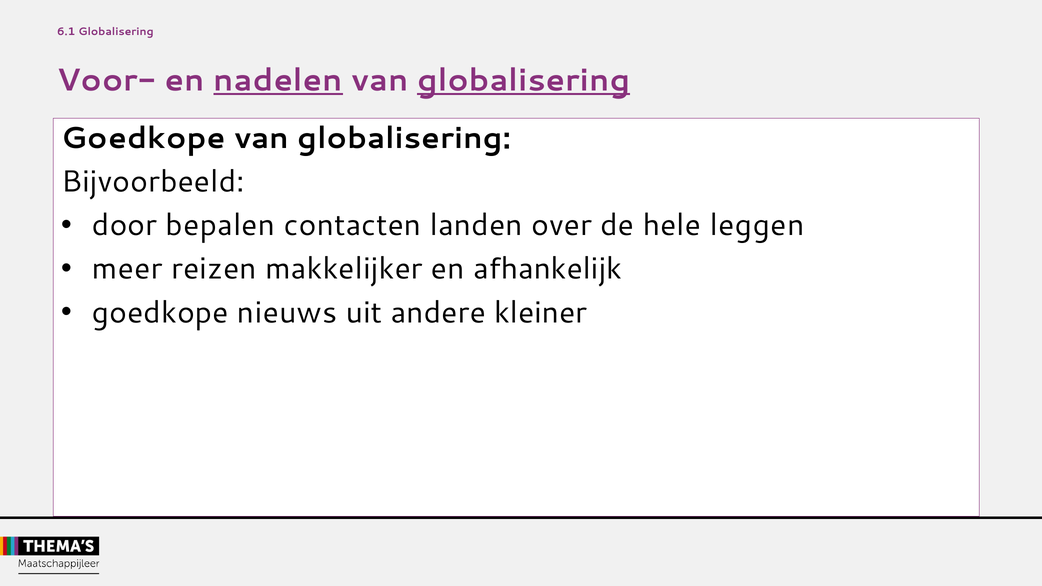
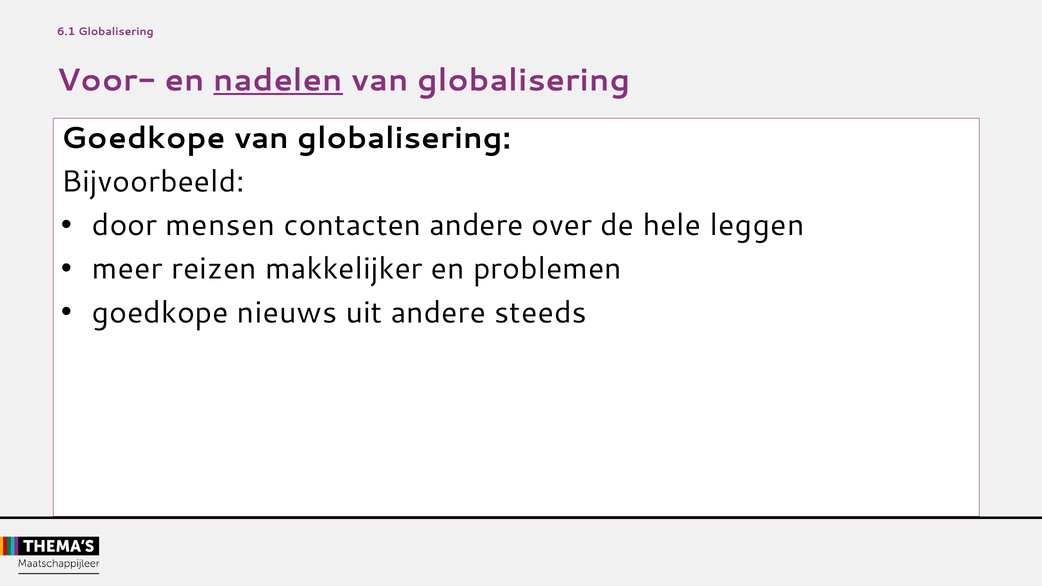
globalisering at (524, 80) underline: present -> none
bepalen: bepalen -> mensen
contacten landen: landen -> andere
afhankelijk: afhankelijk -> problemen
kleiner: kleiner -> steeds
